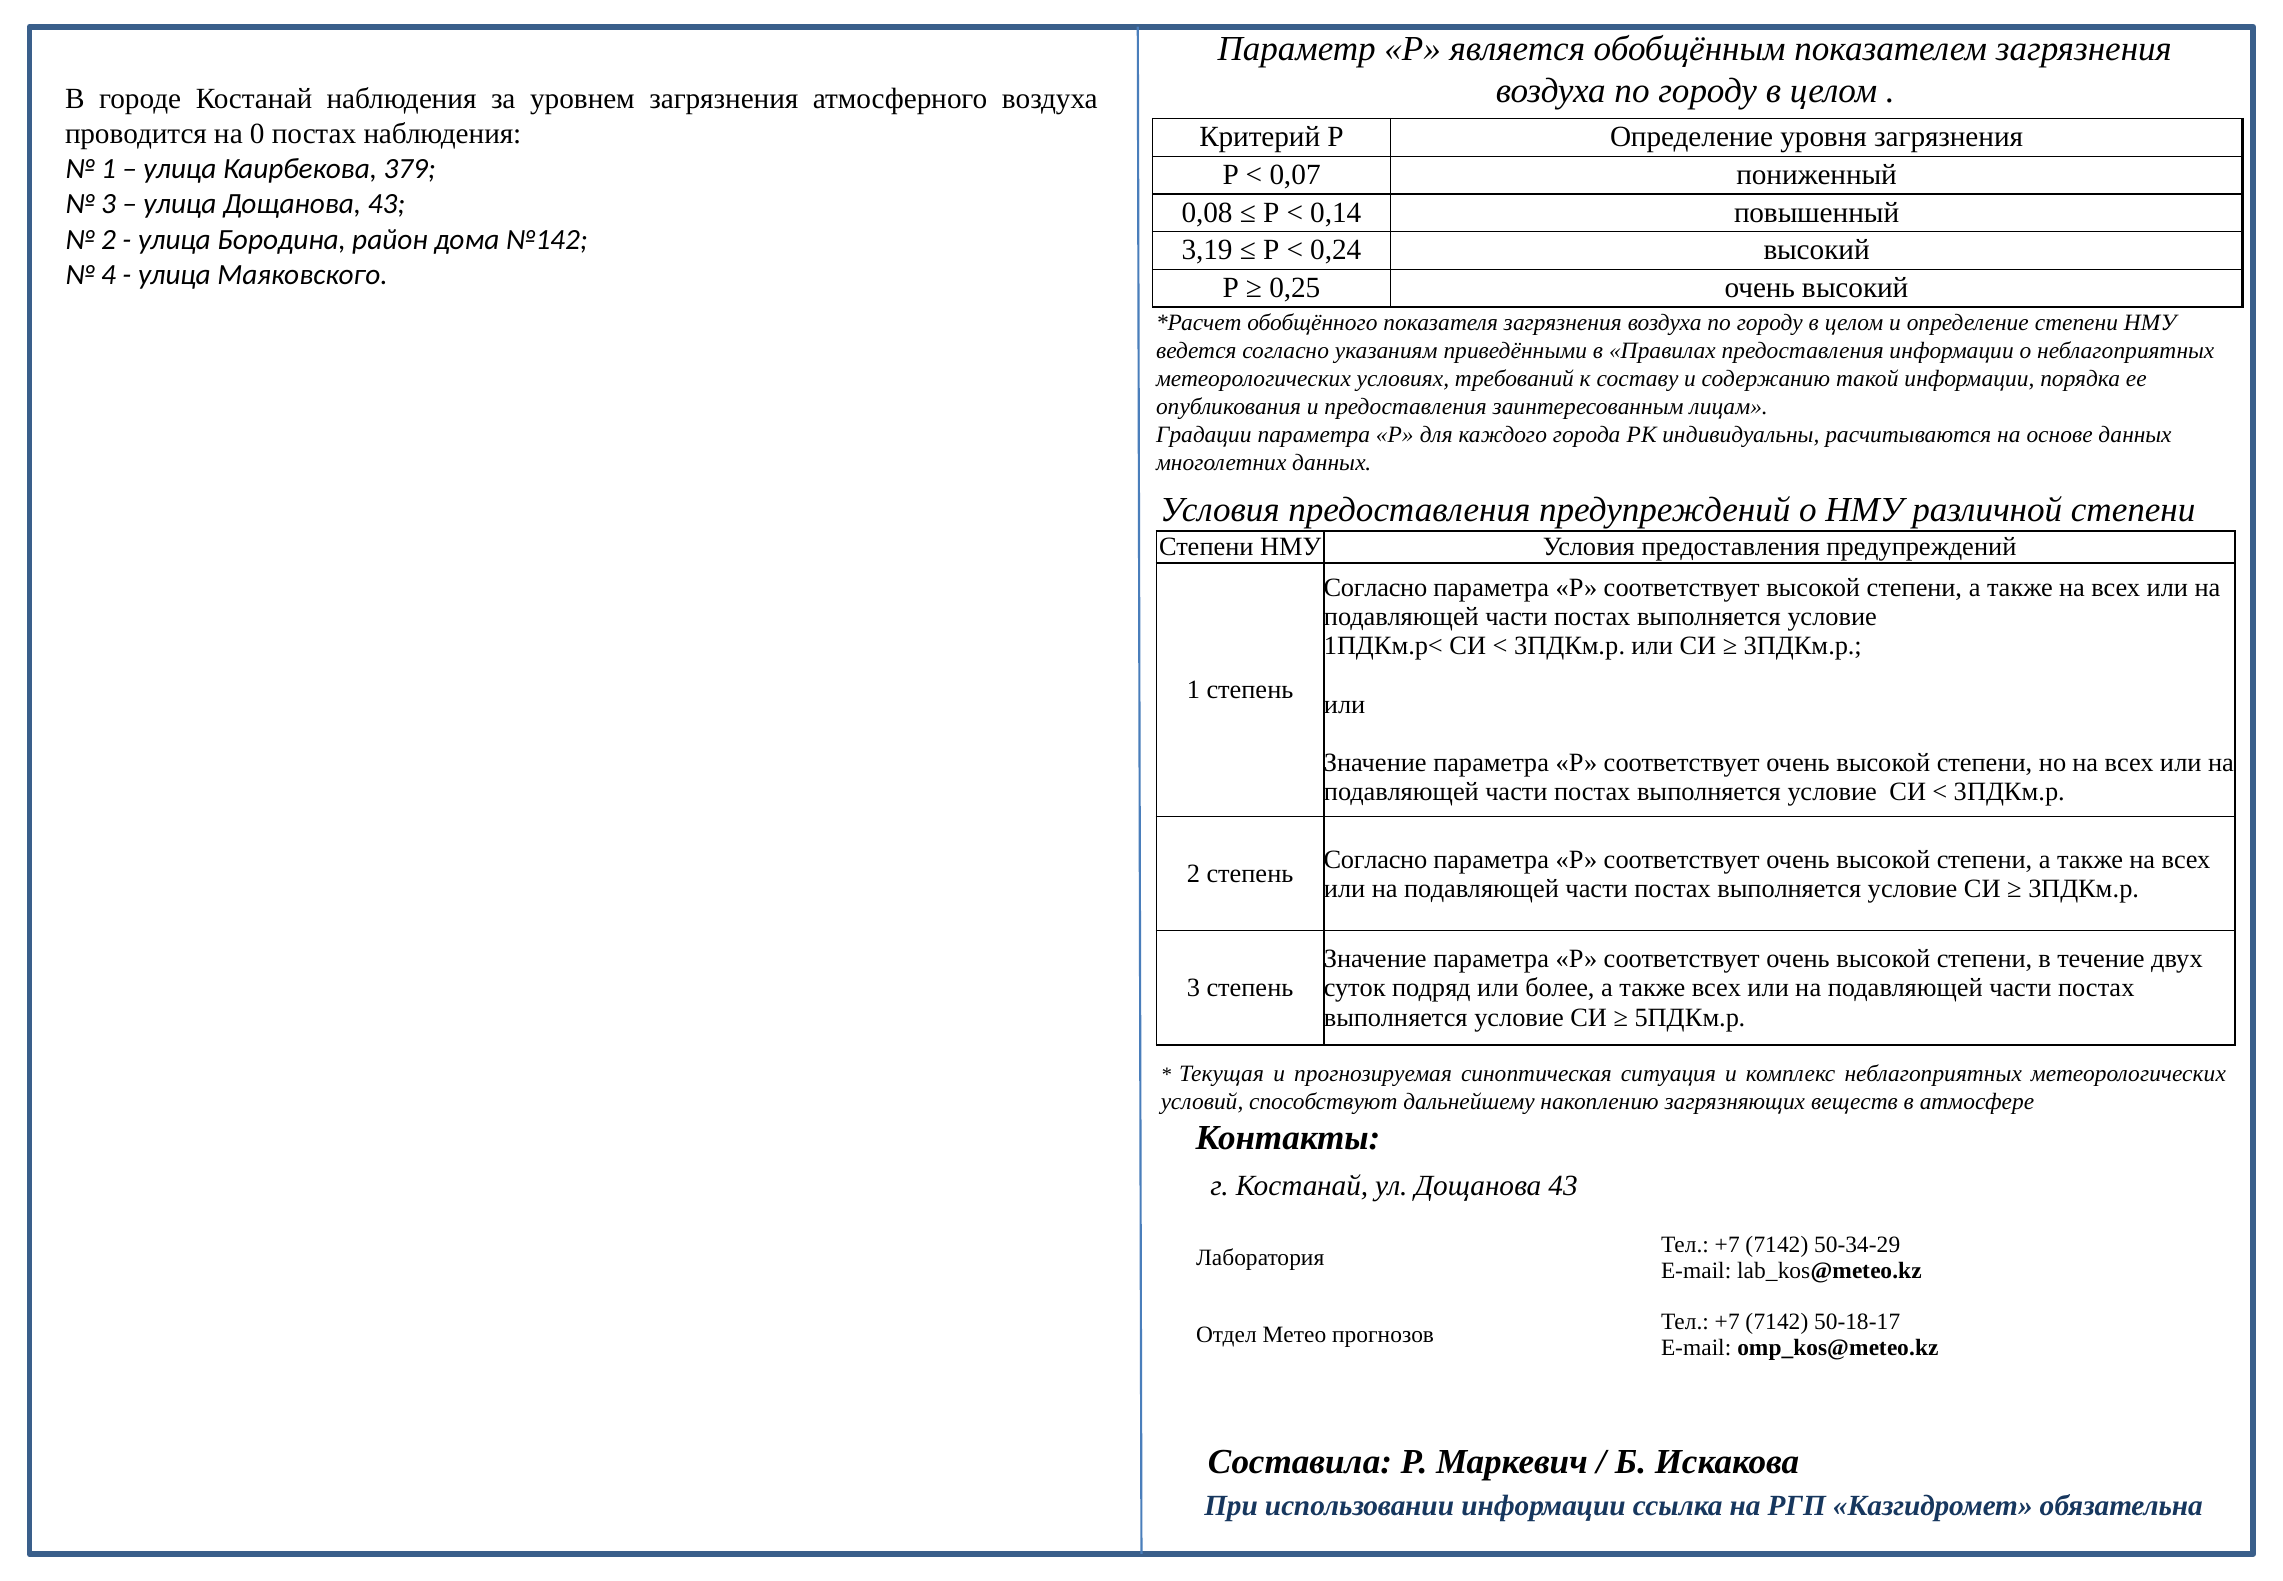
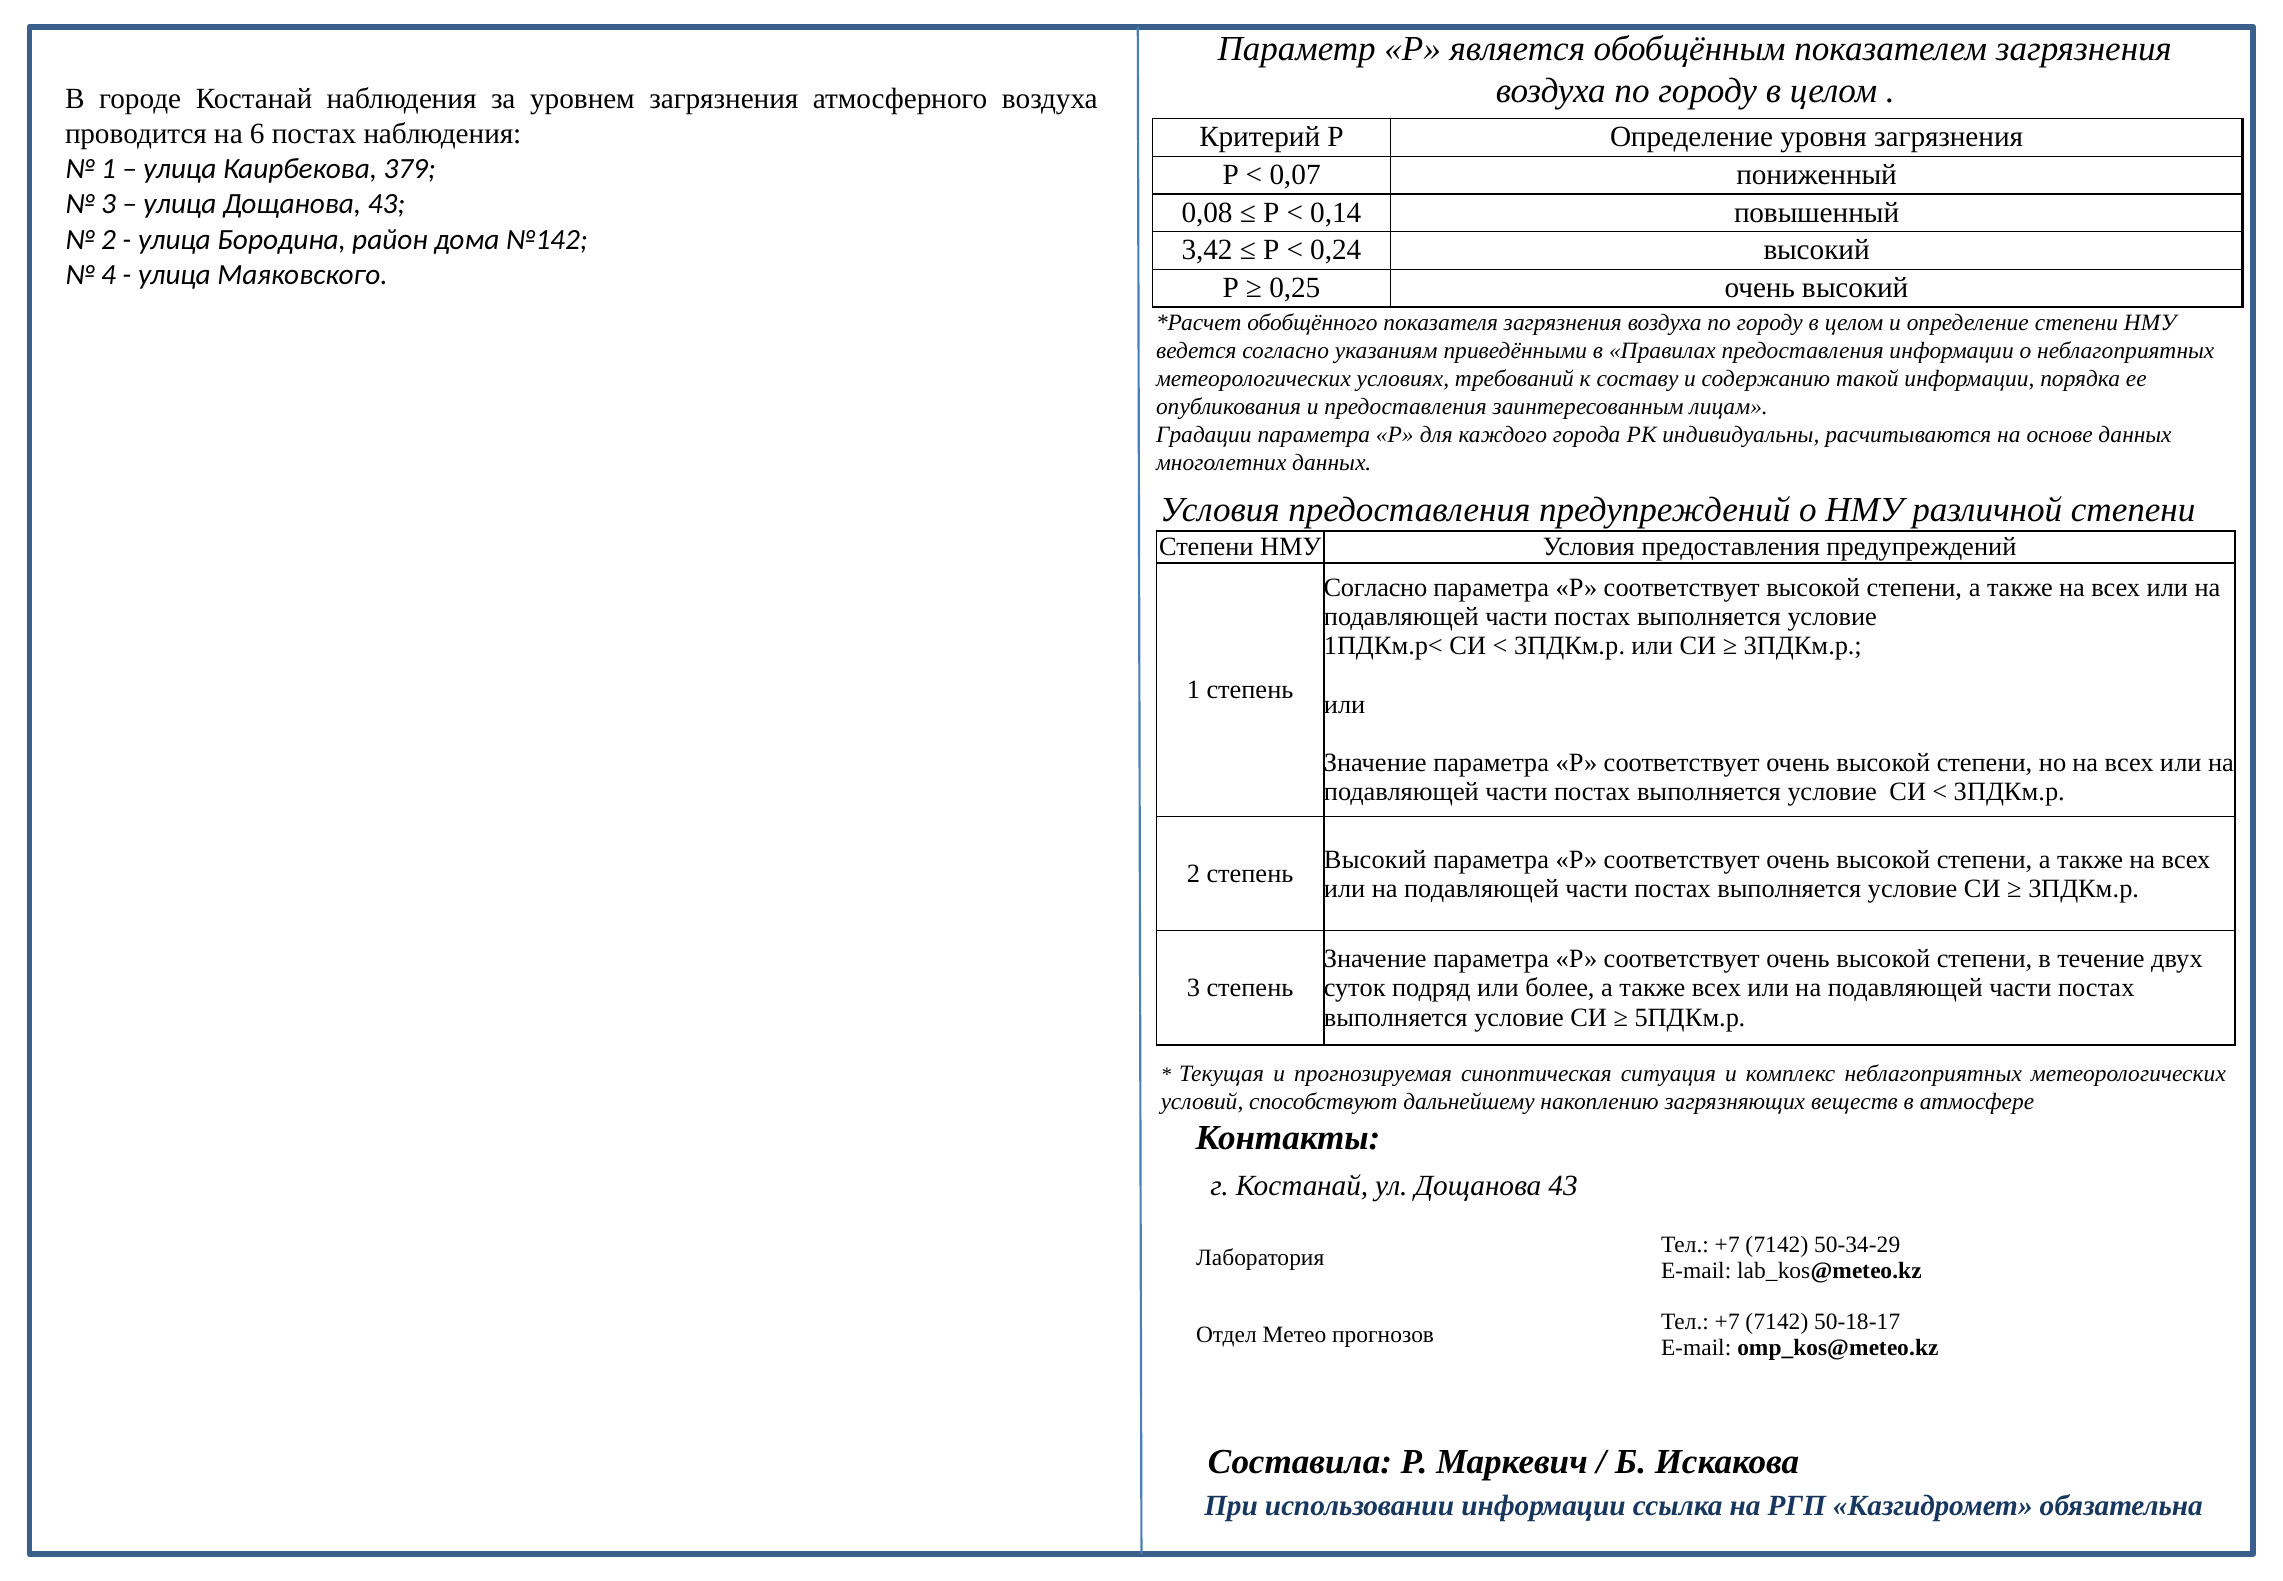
0: 0 -> 6
3,19: 3,19 -> 3,42
Согласно at (1375, 859): Согласно -> Высокий
